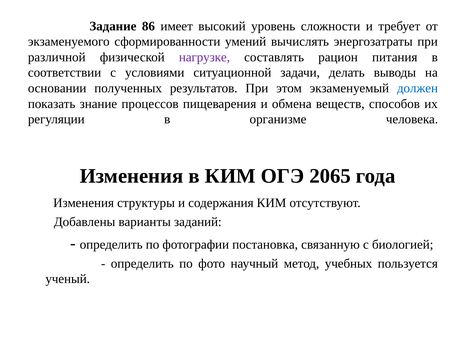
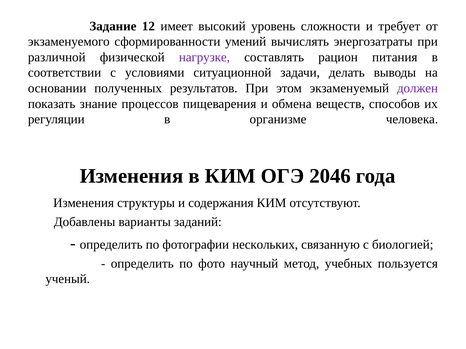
86: 86 -> 12
должен colour: blue -> purple
2065: 2065 -> 2046
постановка: постановка -> нескольких
